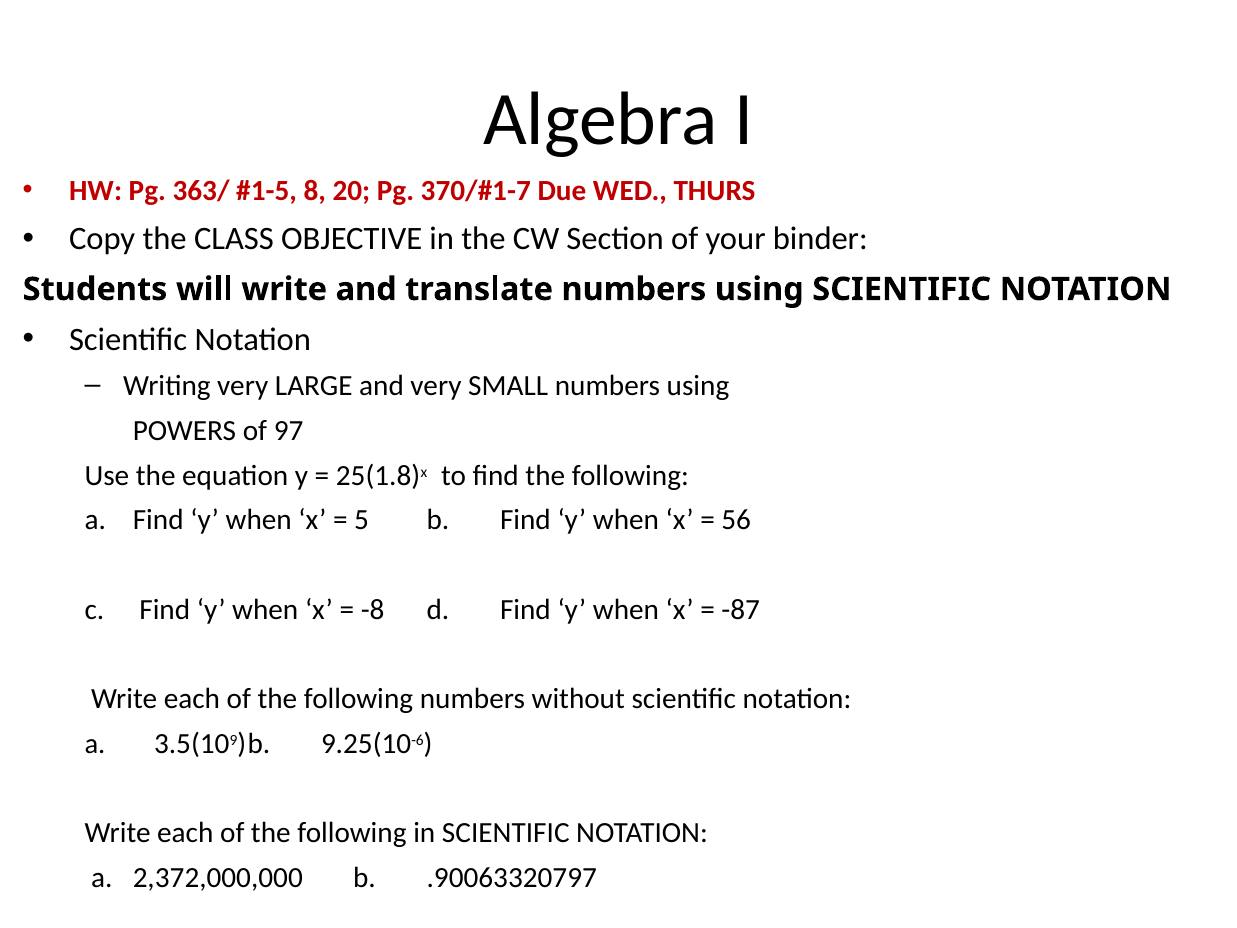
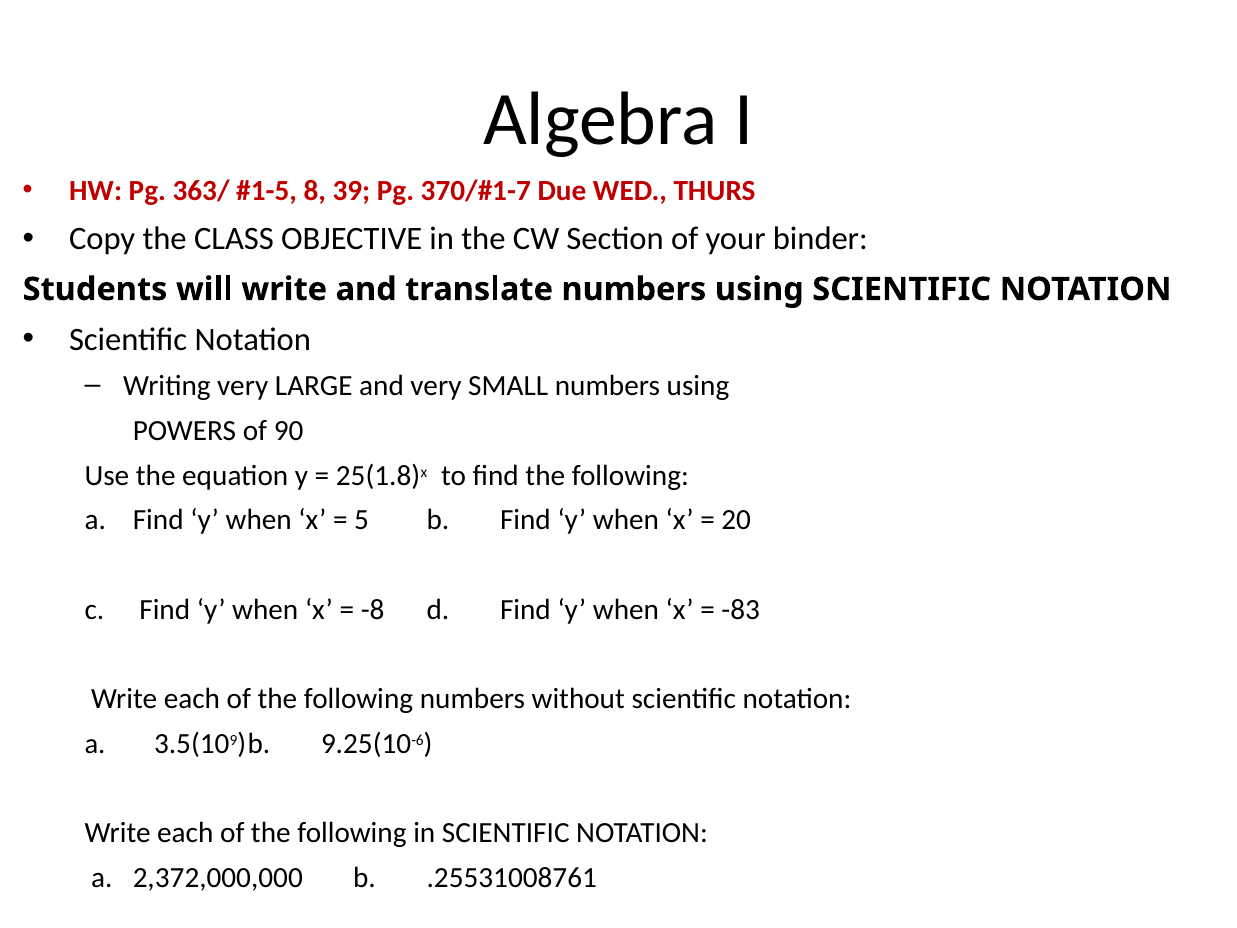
20: 20 -> 39
97: 97 -> 90
56: 56 -> 20
-87: -87 -> -83
.90063320797: .90063320797 -> .25531008761
